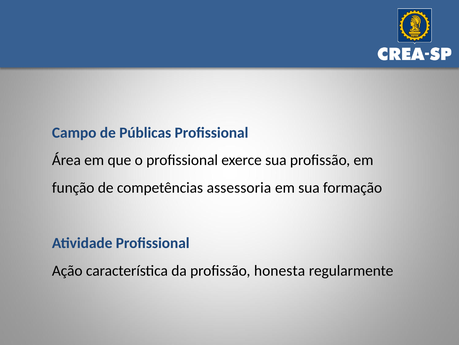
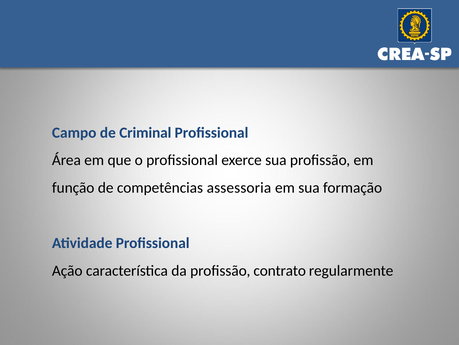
Públicas: Públicas -> Criminal
honesta: honesta -> contrato
